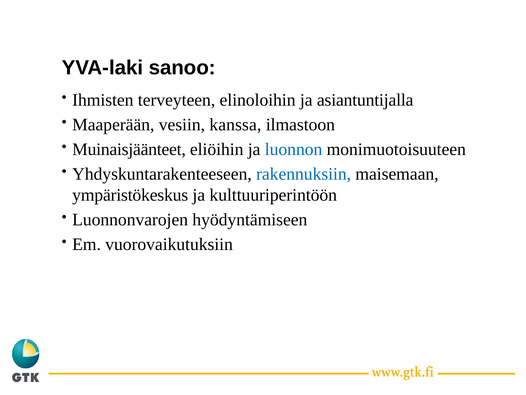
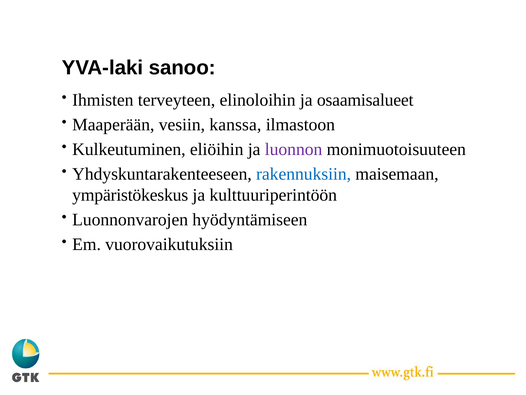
asiantuntijalla: asiantuntijalla -> osaamisalueet
Muinaisjäänteet: Muinaisjäänteet -> Kulkeutuminen
luonnon colour: blue -> purple
